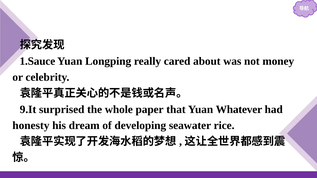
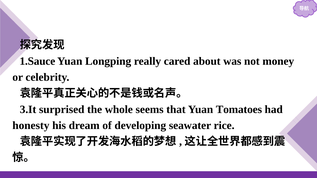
9.It: 9.It -> 3.It
paper: paper -> seems
Whatever: Whatever -> Tomatoes
